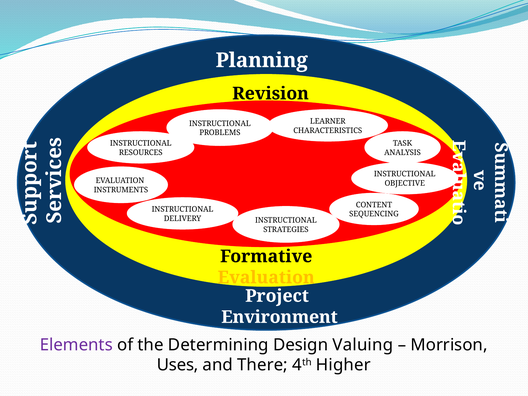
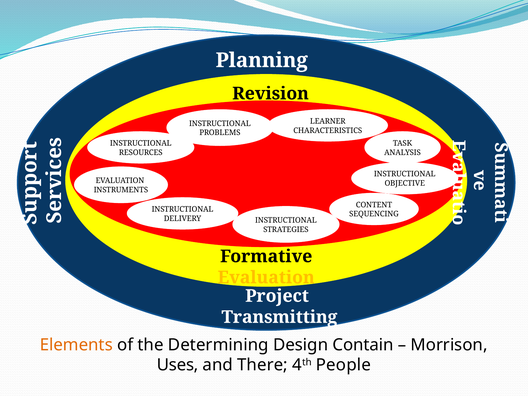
Environment: Environment -> Transmitting
Elements colour: purple -> orange
Valuing: Valuing -> Contain
Higher: Higher -> People
